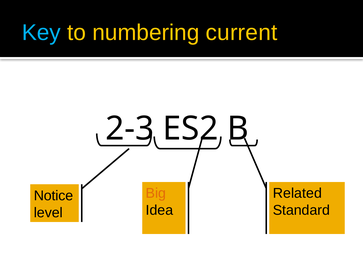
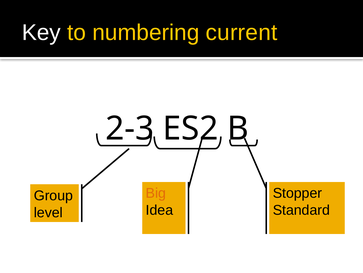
Key colour: light blue -> white
Related: Related -> Stopper
Notice: Notice -> Group
